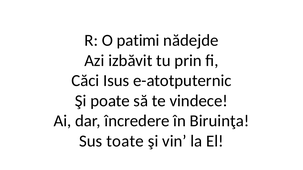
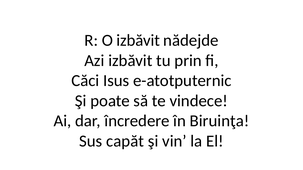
O patimi: patimi -> izbăvit
toate: toate -> capăt
